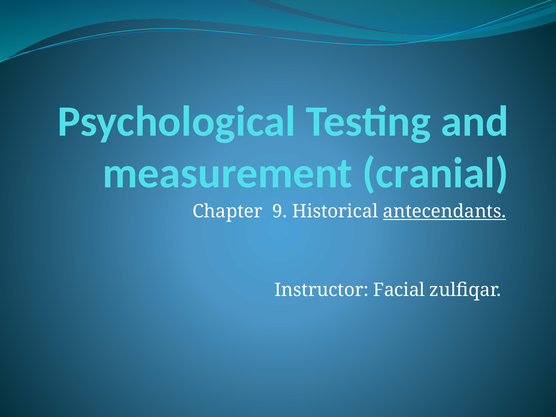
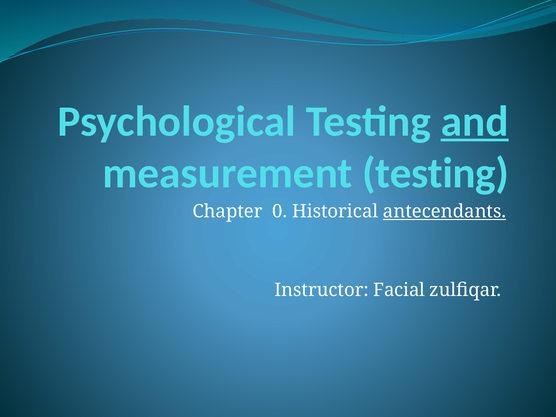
and underline: none -> present
measurement cranial: cranial -> testing
9: 9 -> 0
